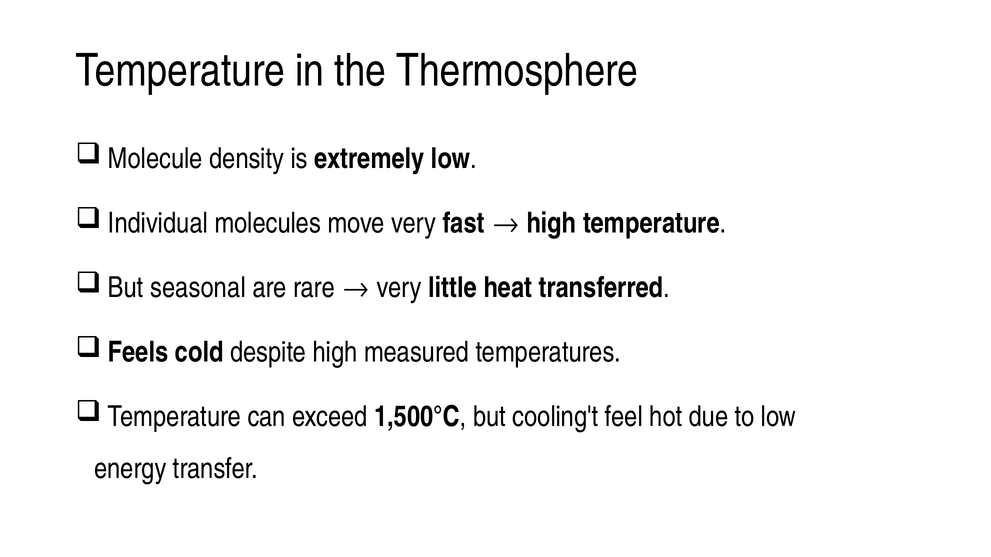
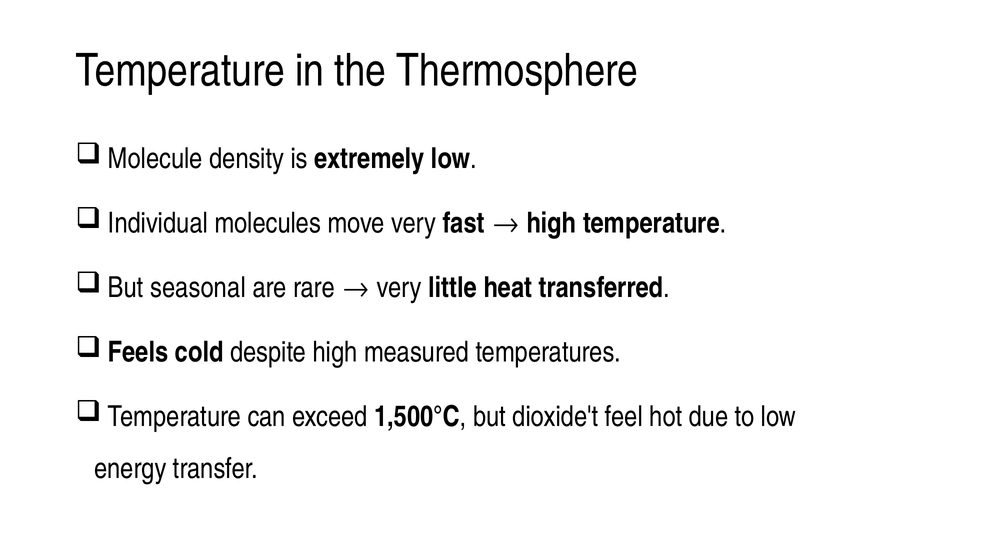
cooling't: cooling't -> dioxide't
